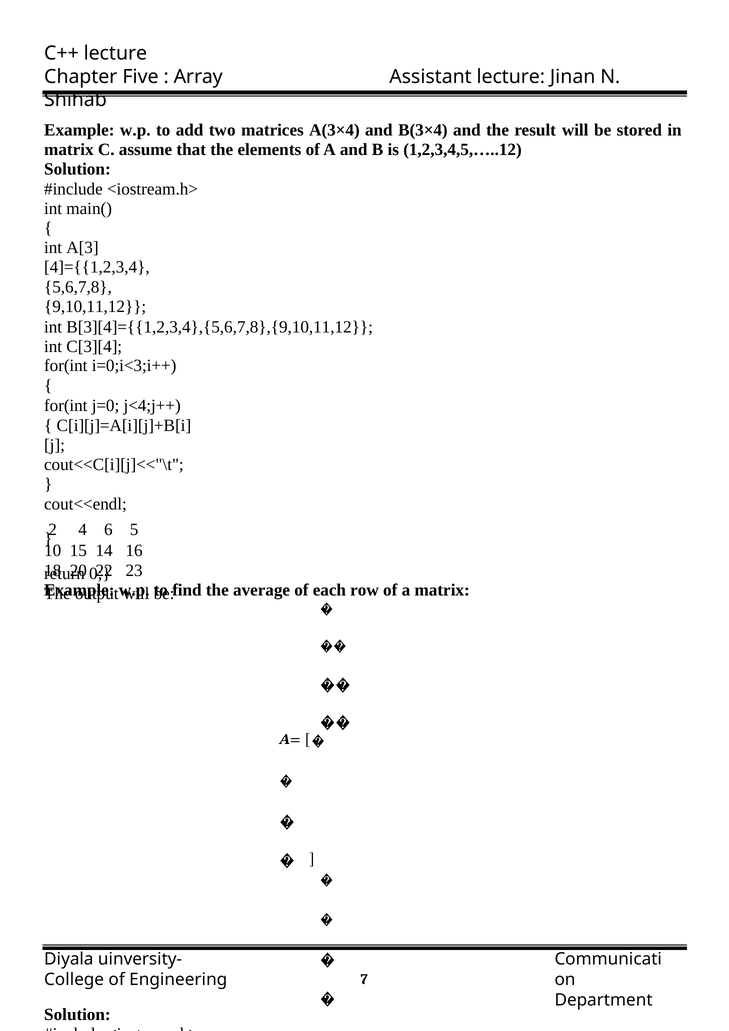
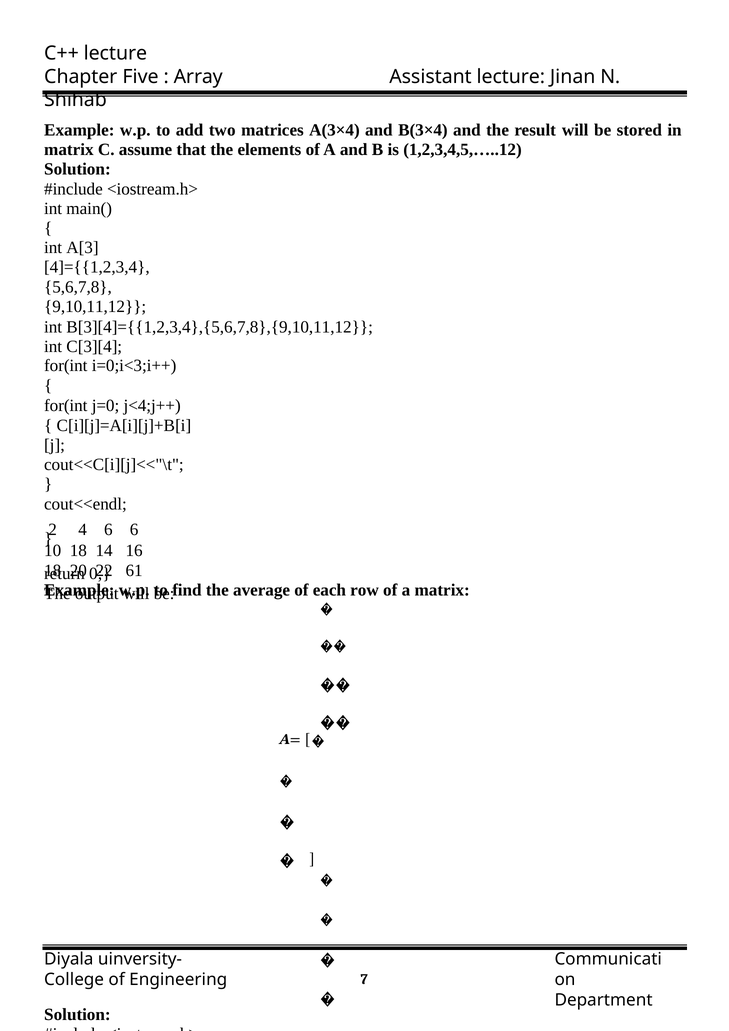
6 5: 5 -> 6
10 15: 15 -> 18
23: 23 -> 61
